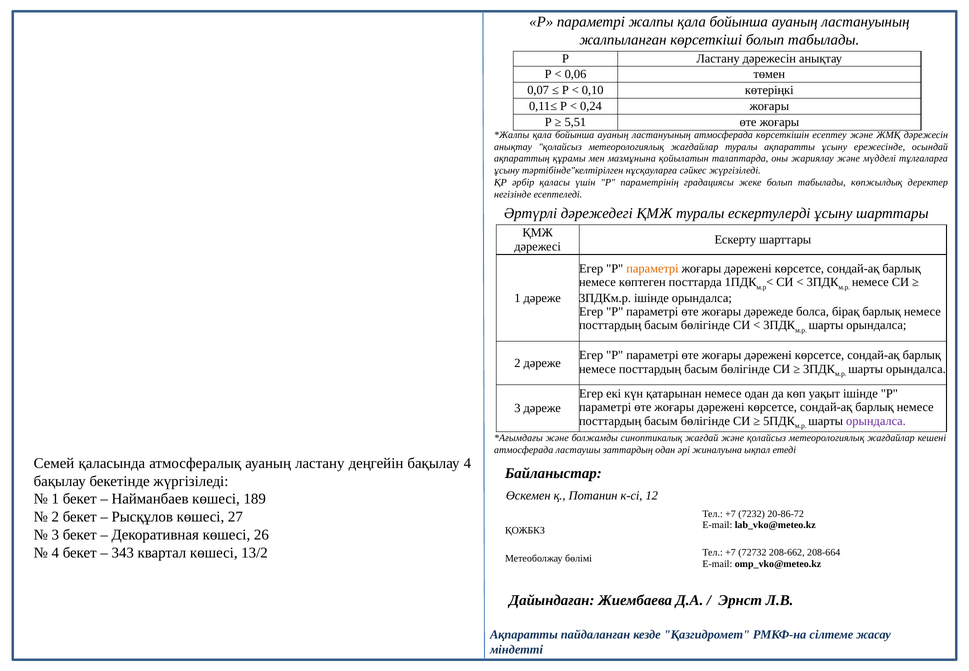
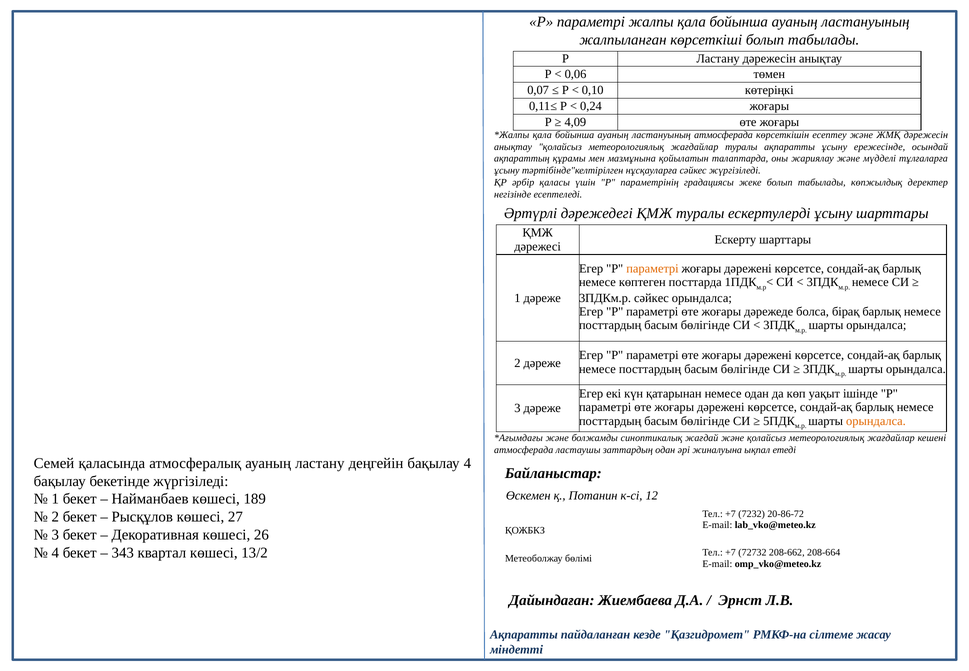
5,51: 5,51 -> 4,09
3ПДКм.р ішінде: ішінде -> сәйкес
орындалса at (876, 421) colour: purple -> orange
